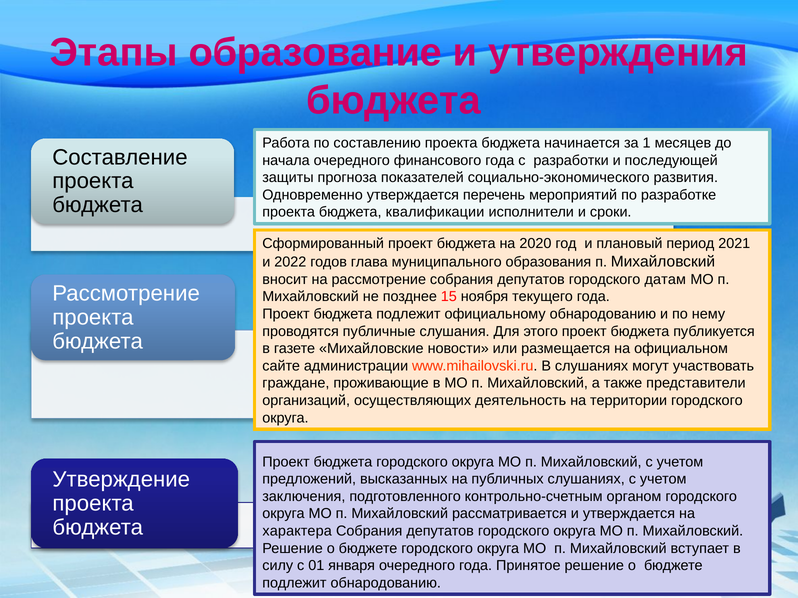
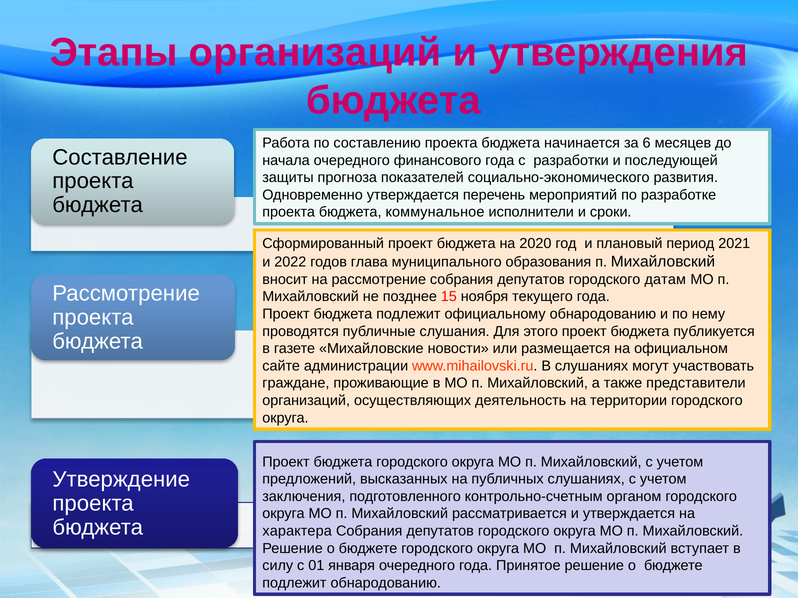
Этапы образование: образование -> организаций
1: 1 -> 6
квалификации: квалификации -> коммунальное
